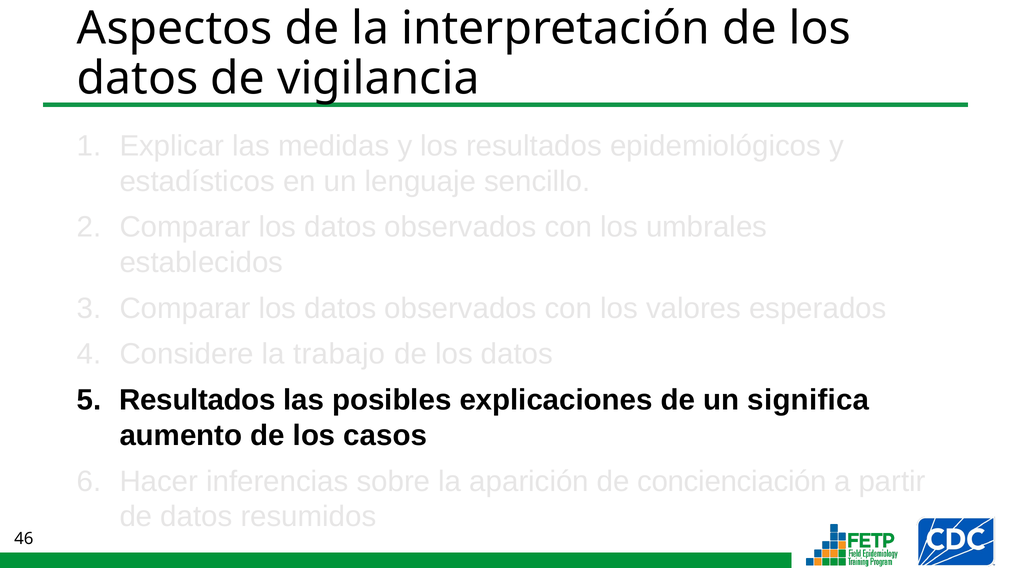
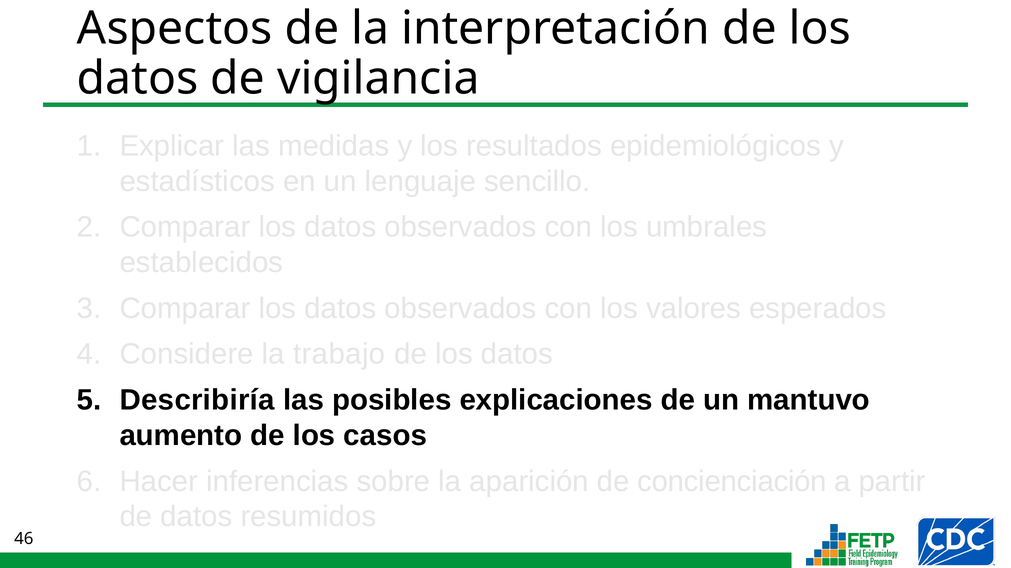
Resultados at (197, 401): Resultados -> Describiría
significa: significa -> mantuvo
